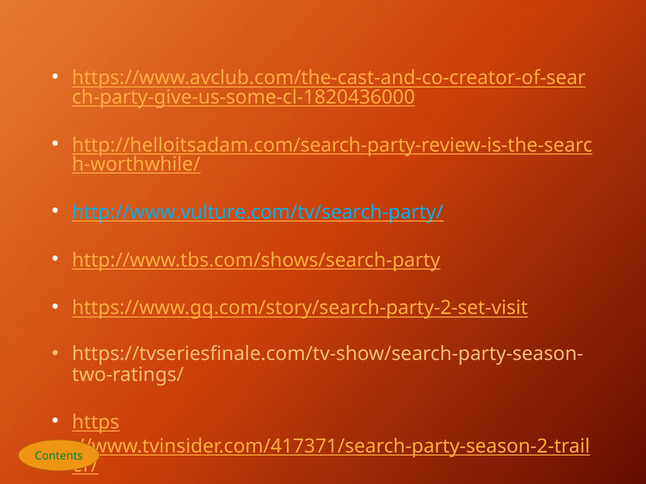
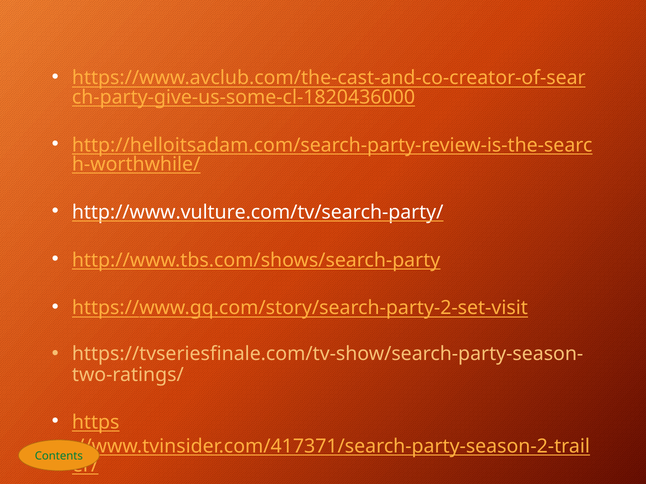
http://www.vulture.com/tv/search-party/ colour: light blue -> white
